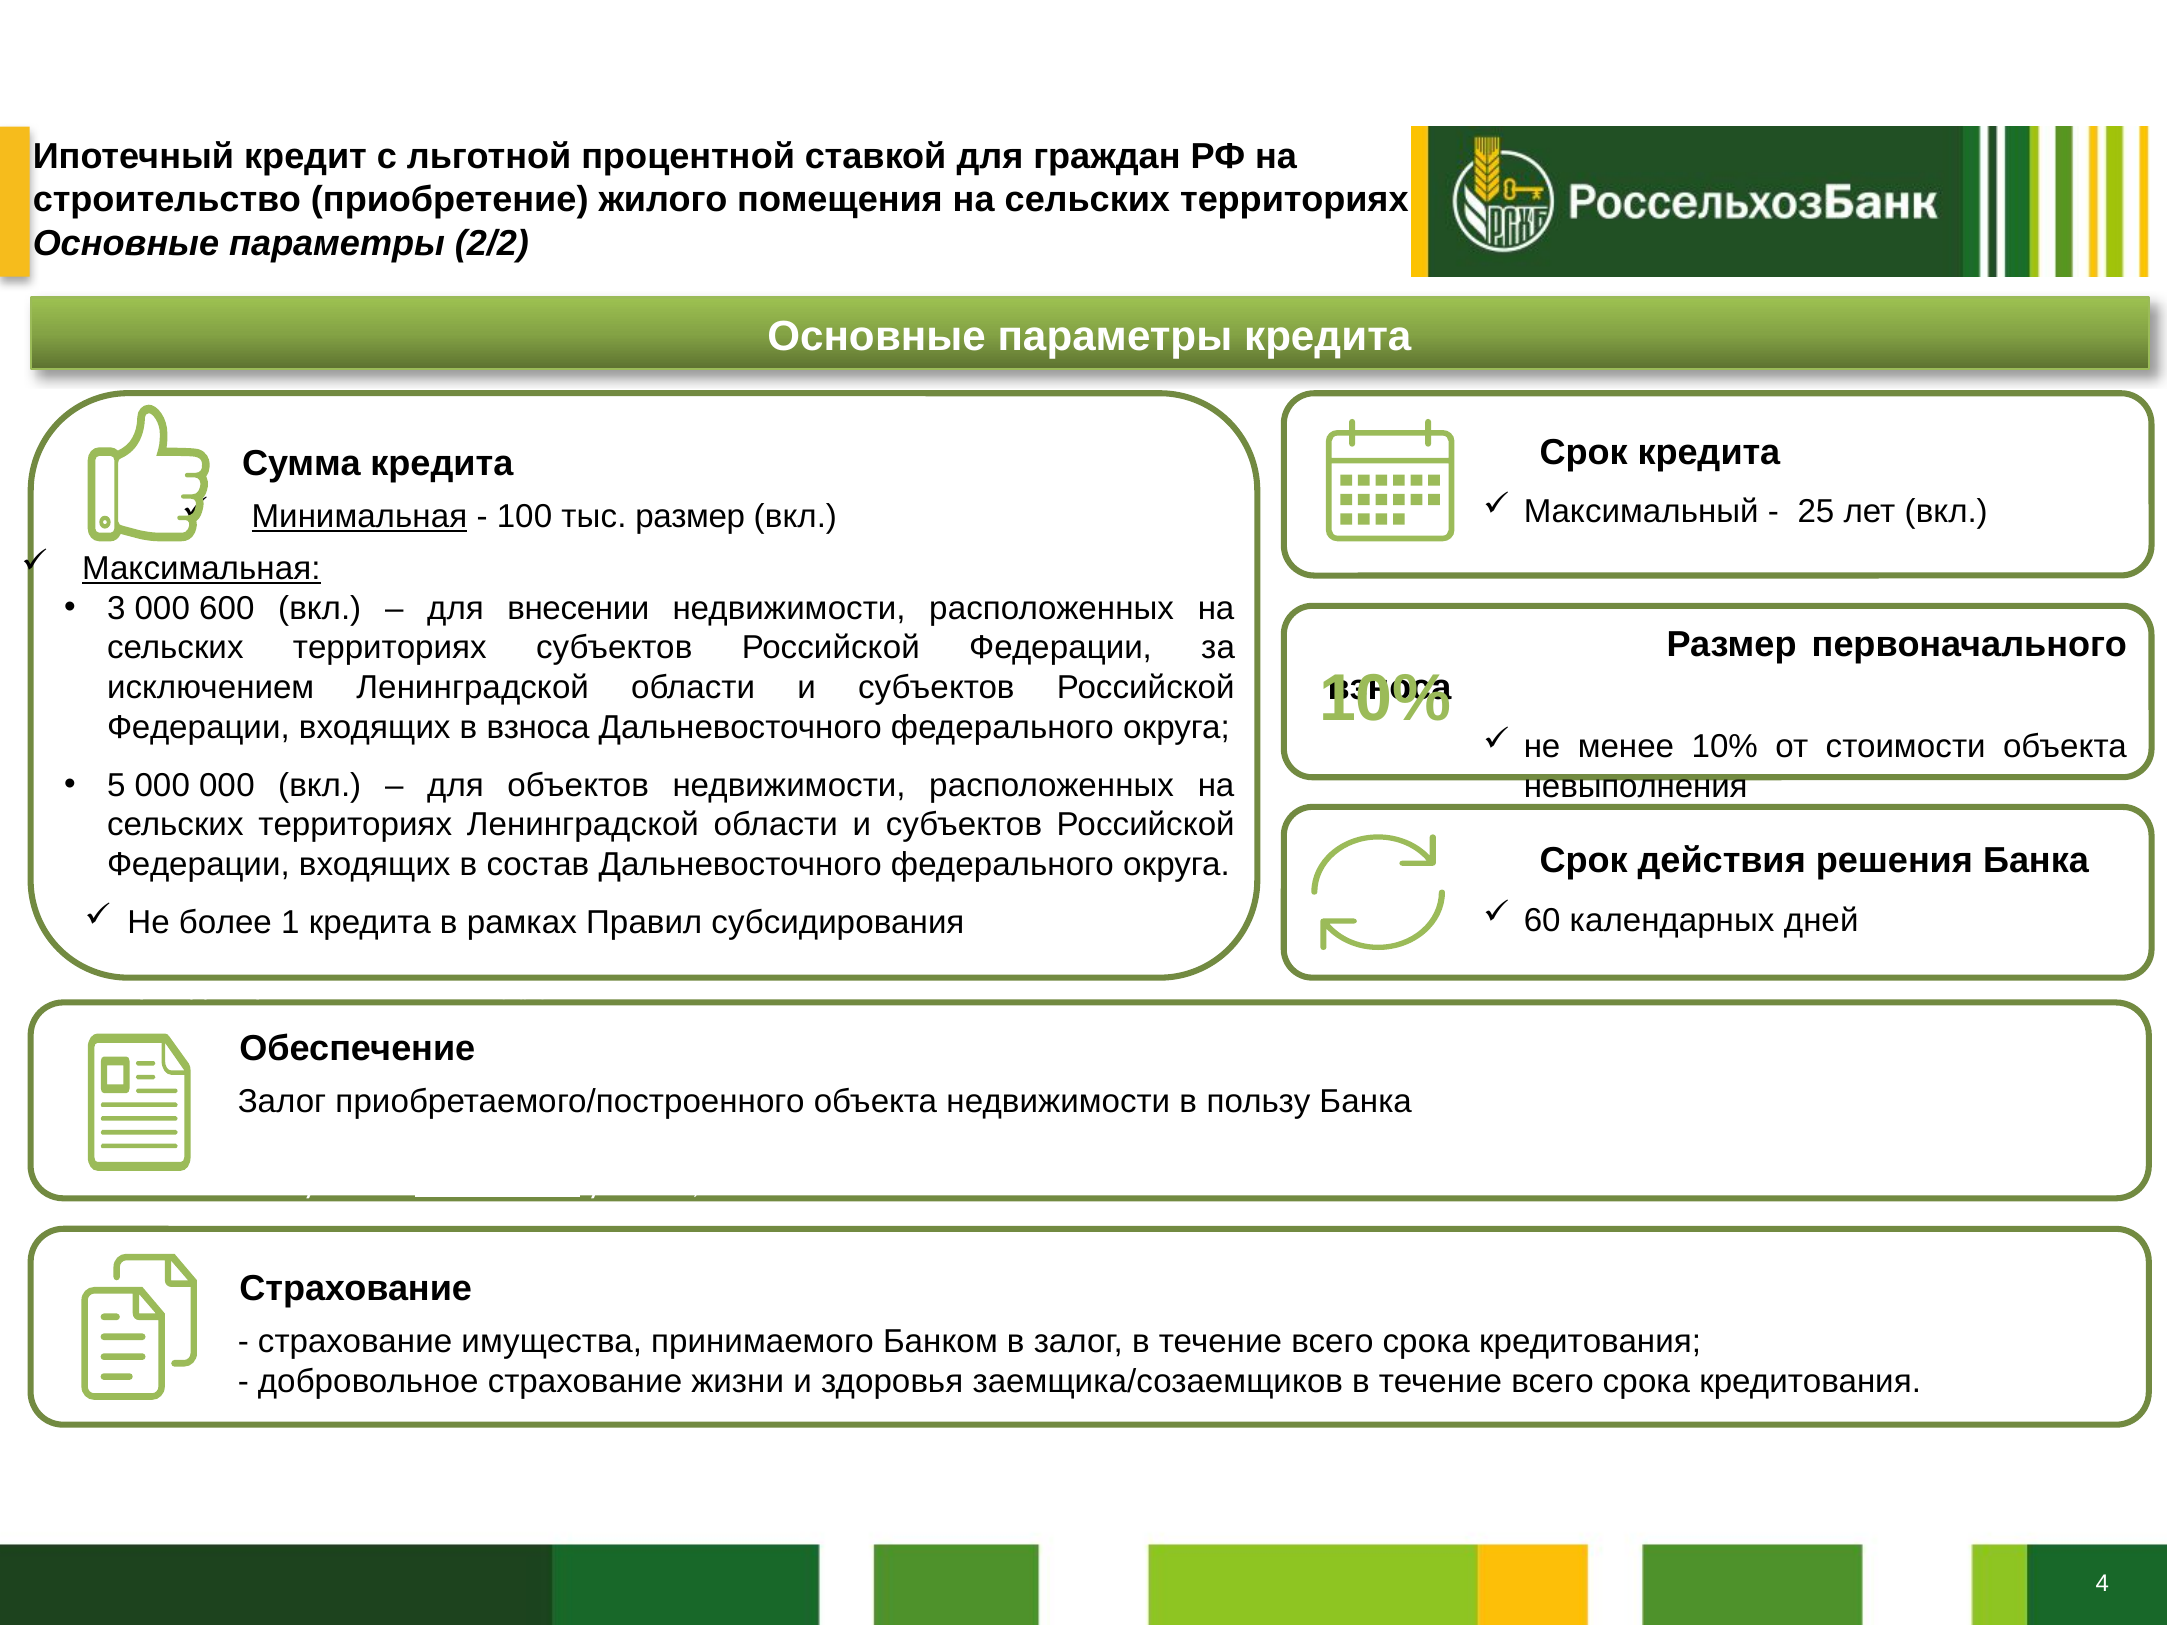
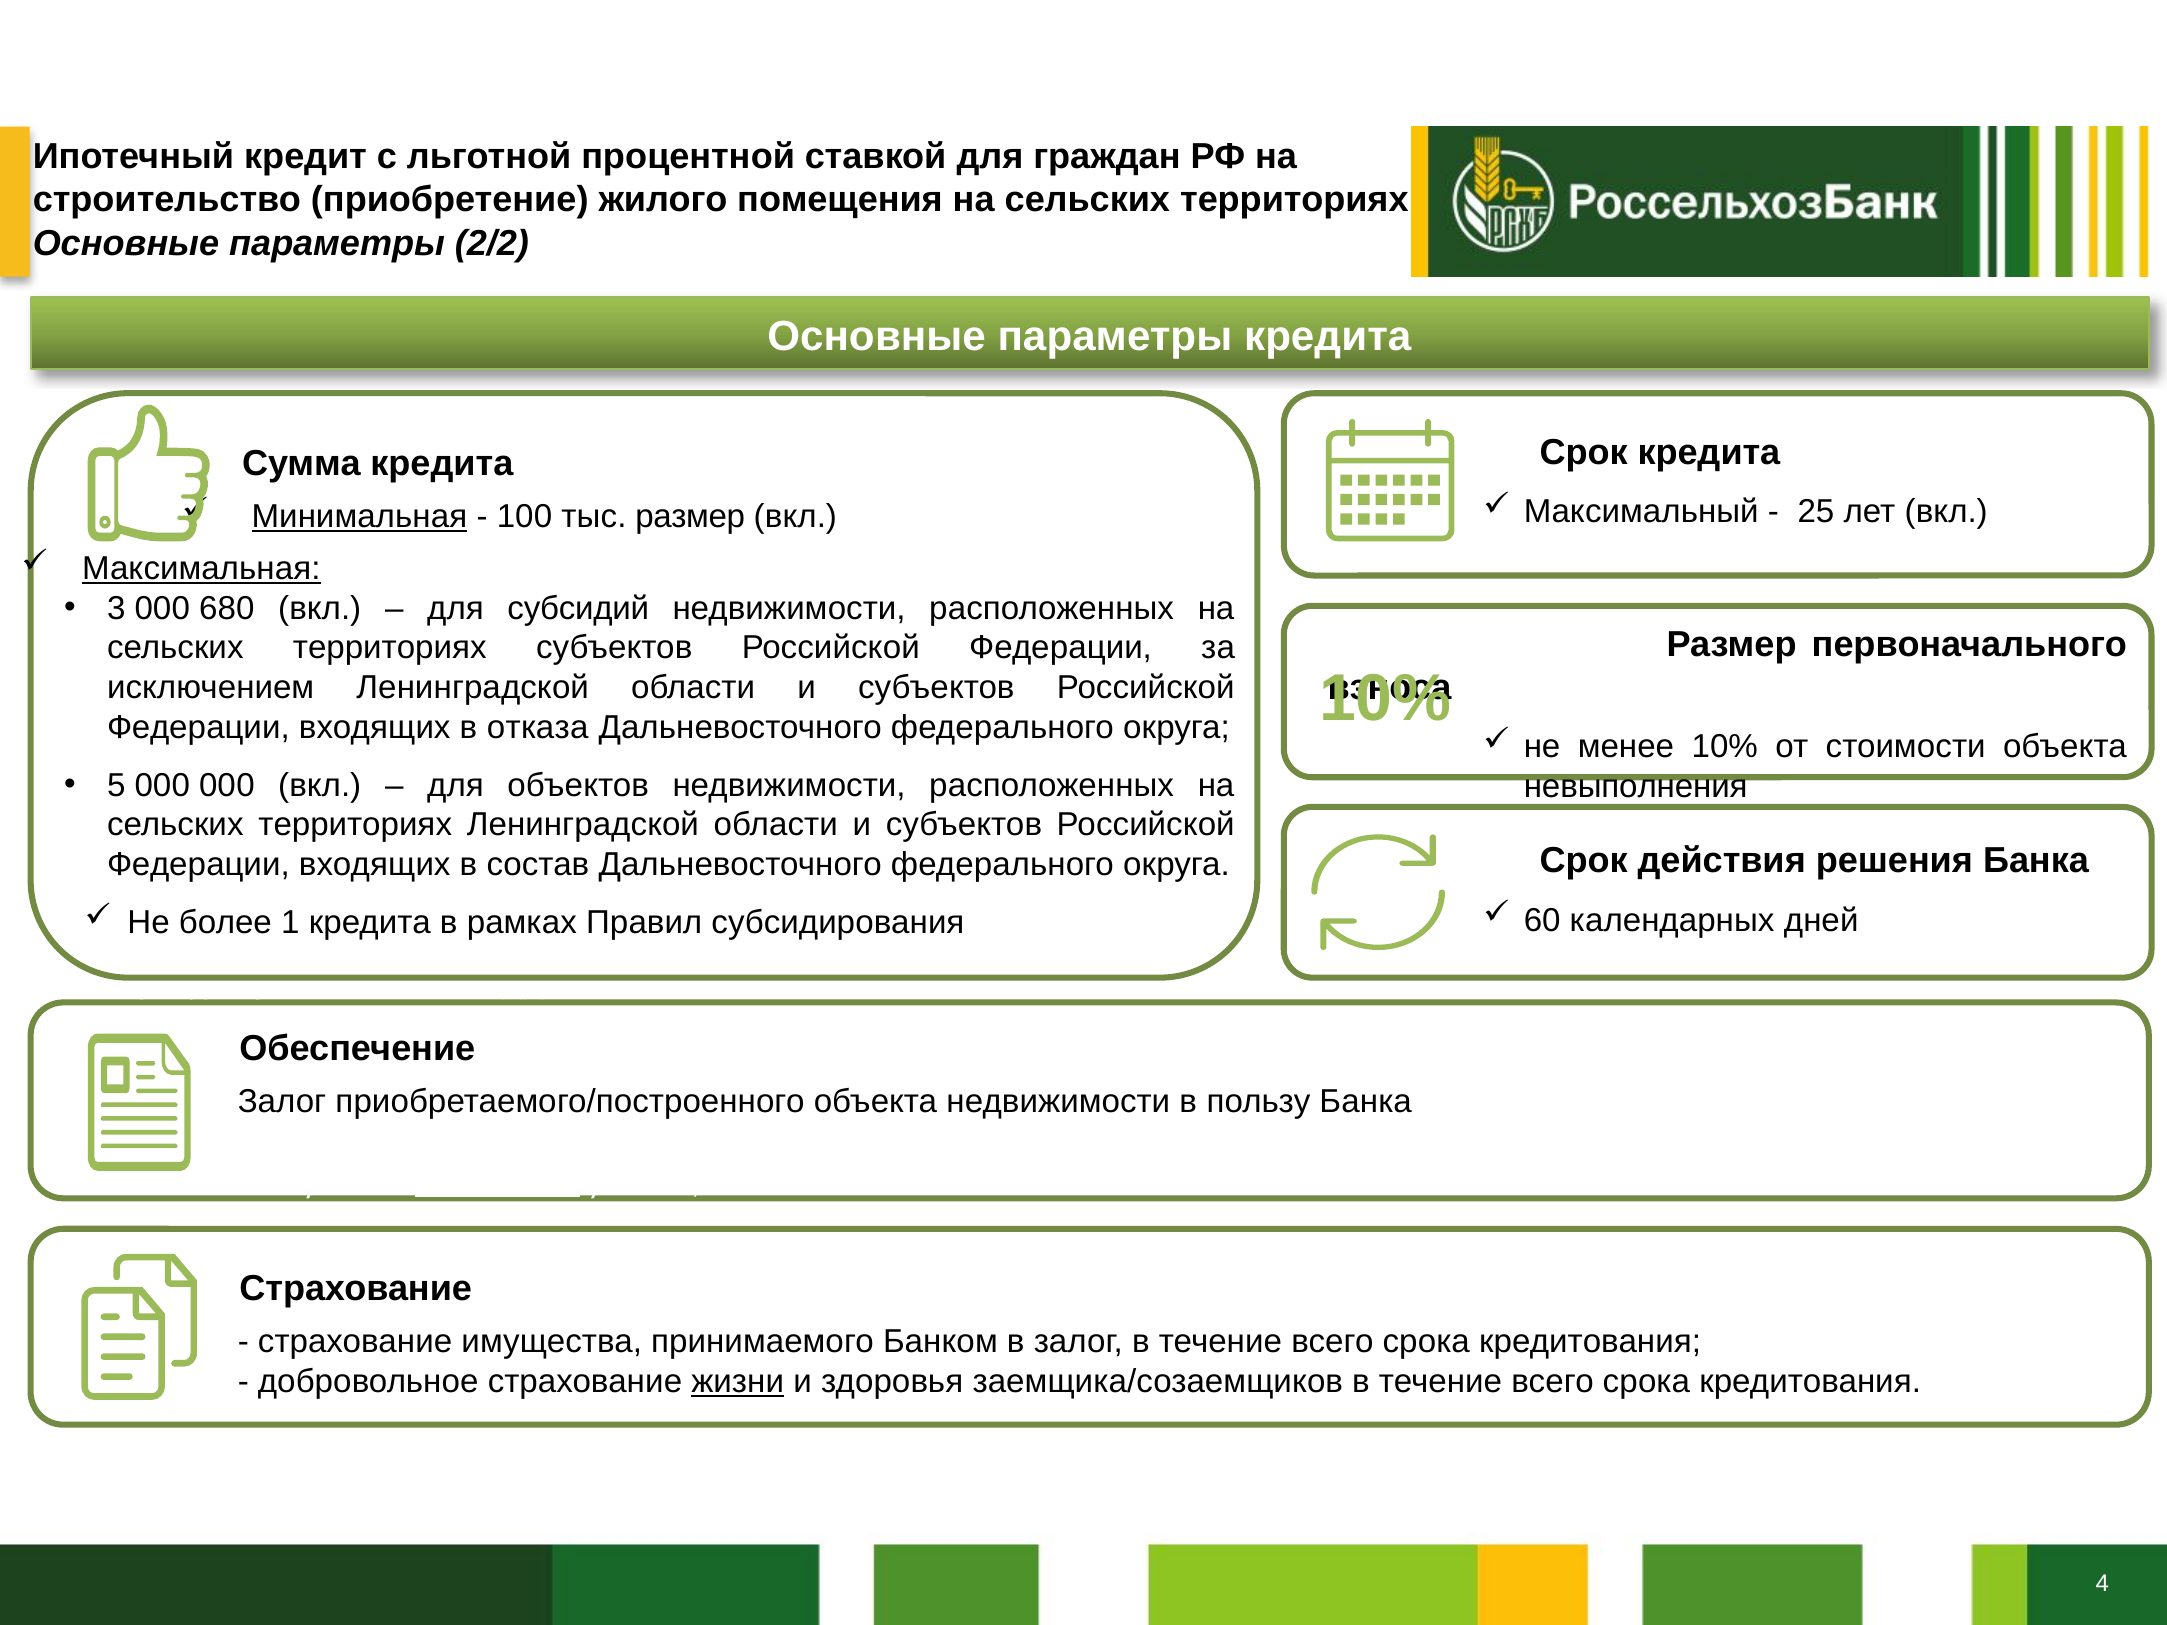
600: 600 -> 680
внесении: внесении -> субсидий
в взноса: взноса -> отказа
жизни underline: none -> present
